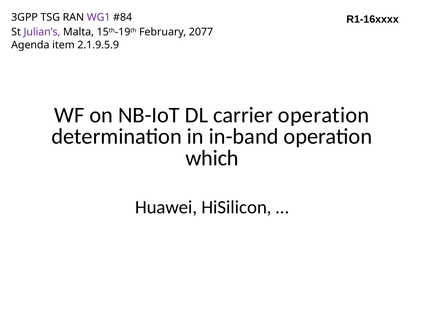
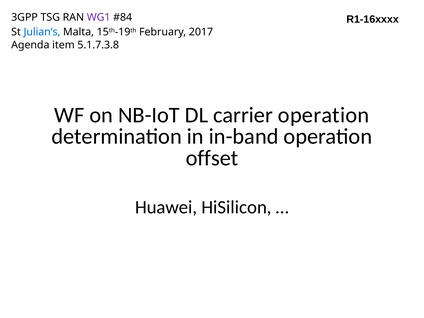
Julian’s colour: purple -> blue
2077: 2077 -> 2017
2.1.9.5.9: 2.1.9.5.9 -> 5.1.7.3.8
which: which -> offset
